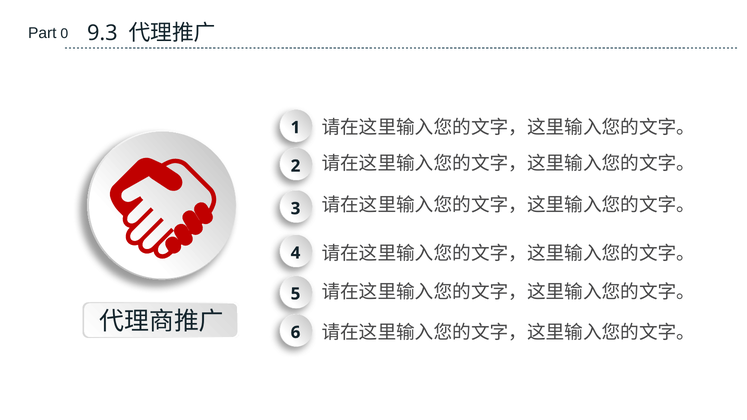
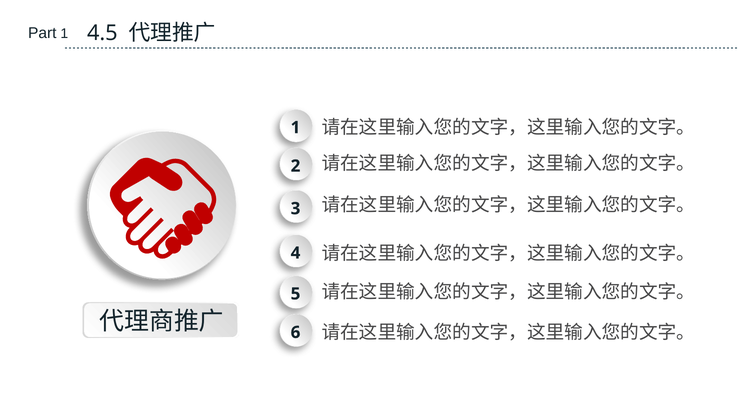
Part 0: 0 -> 1
9.3: 9.3 -> 4.5
